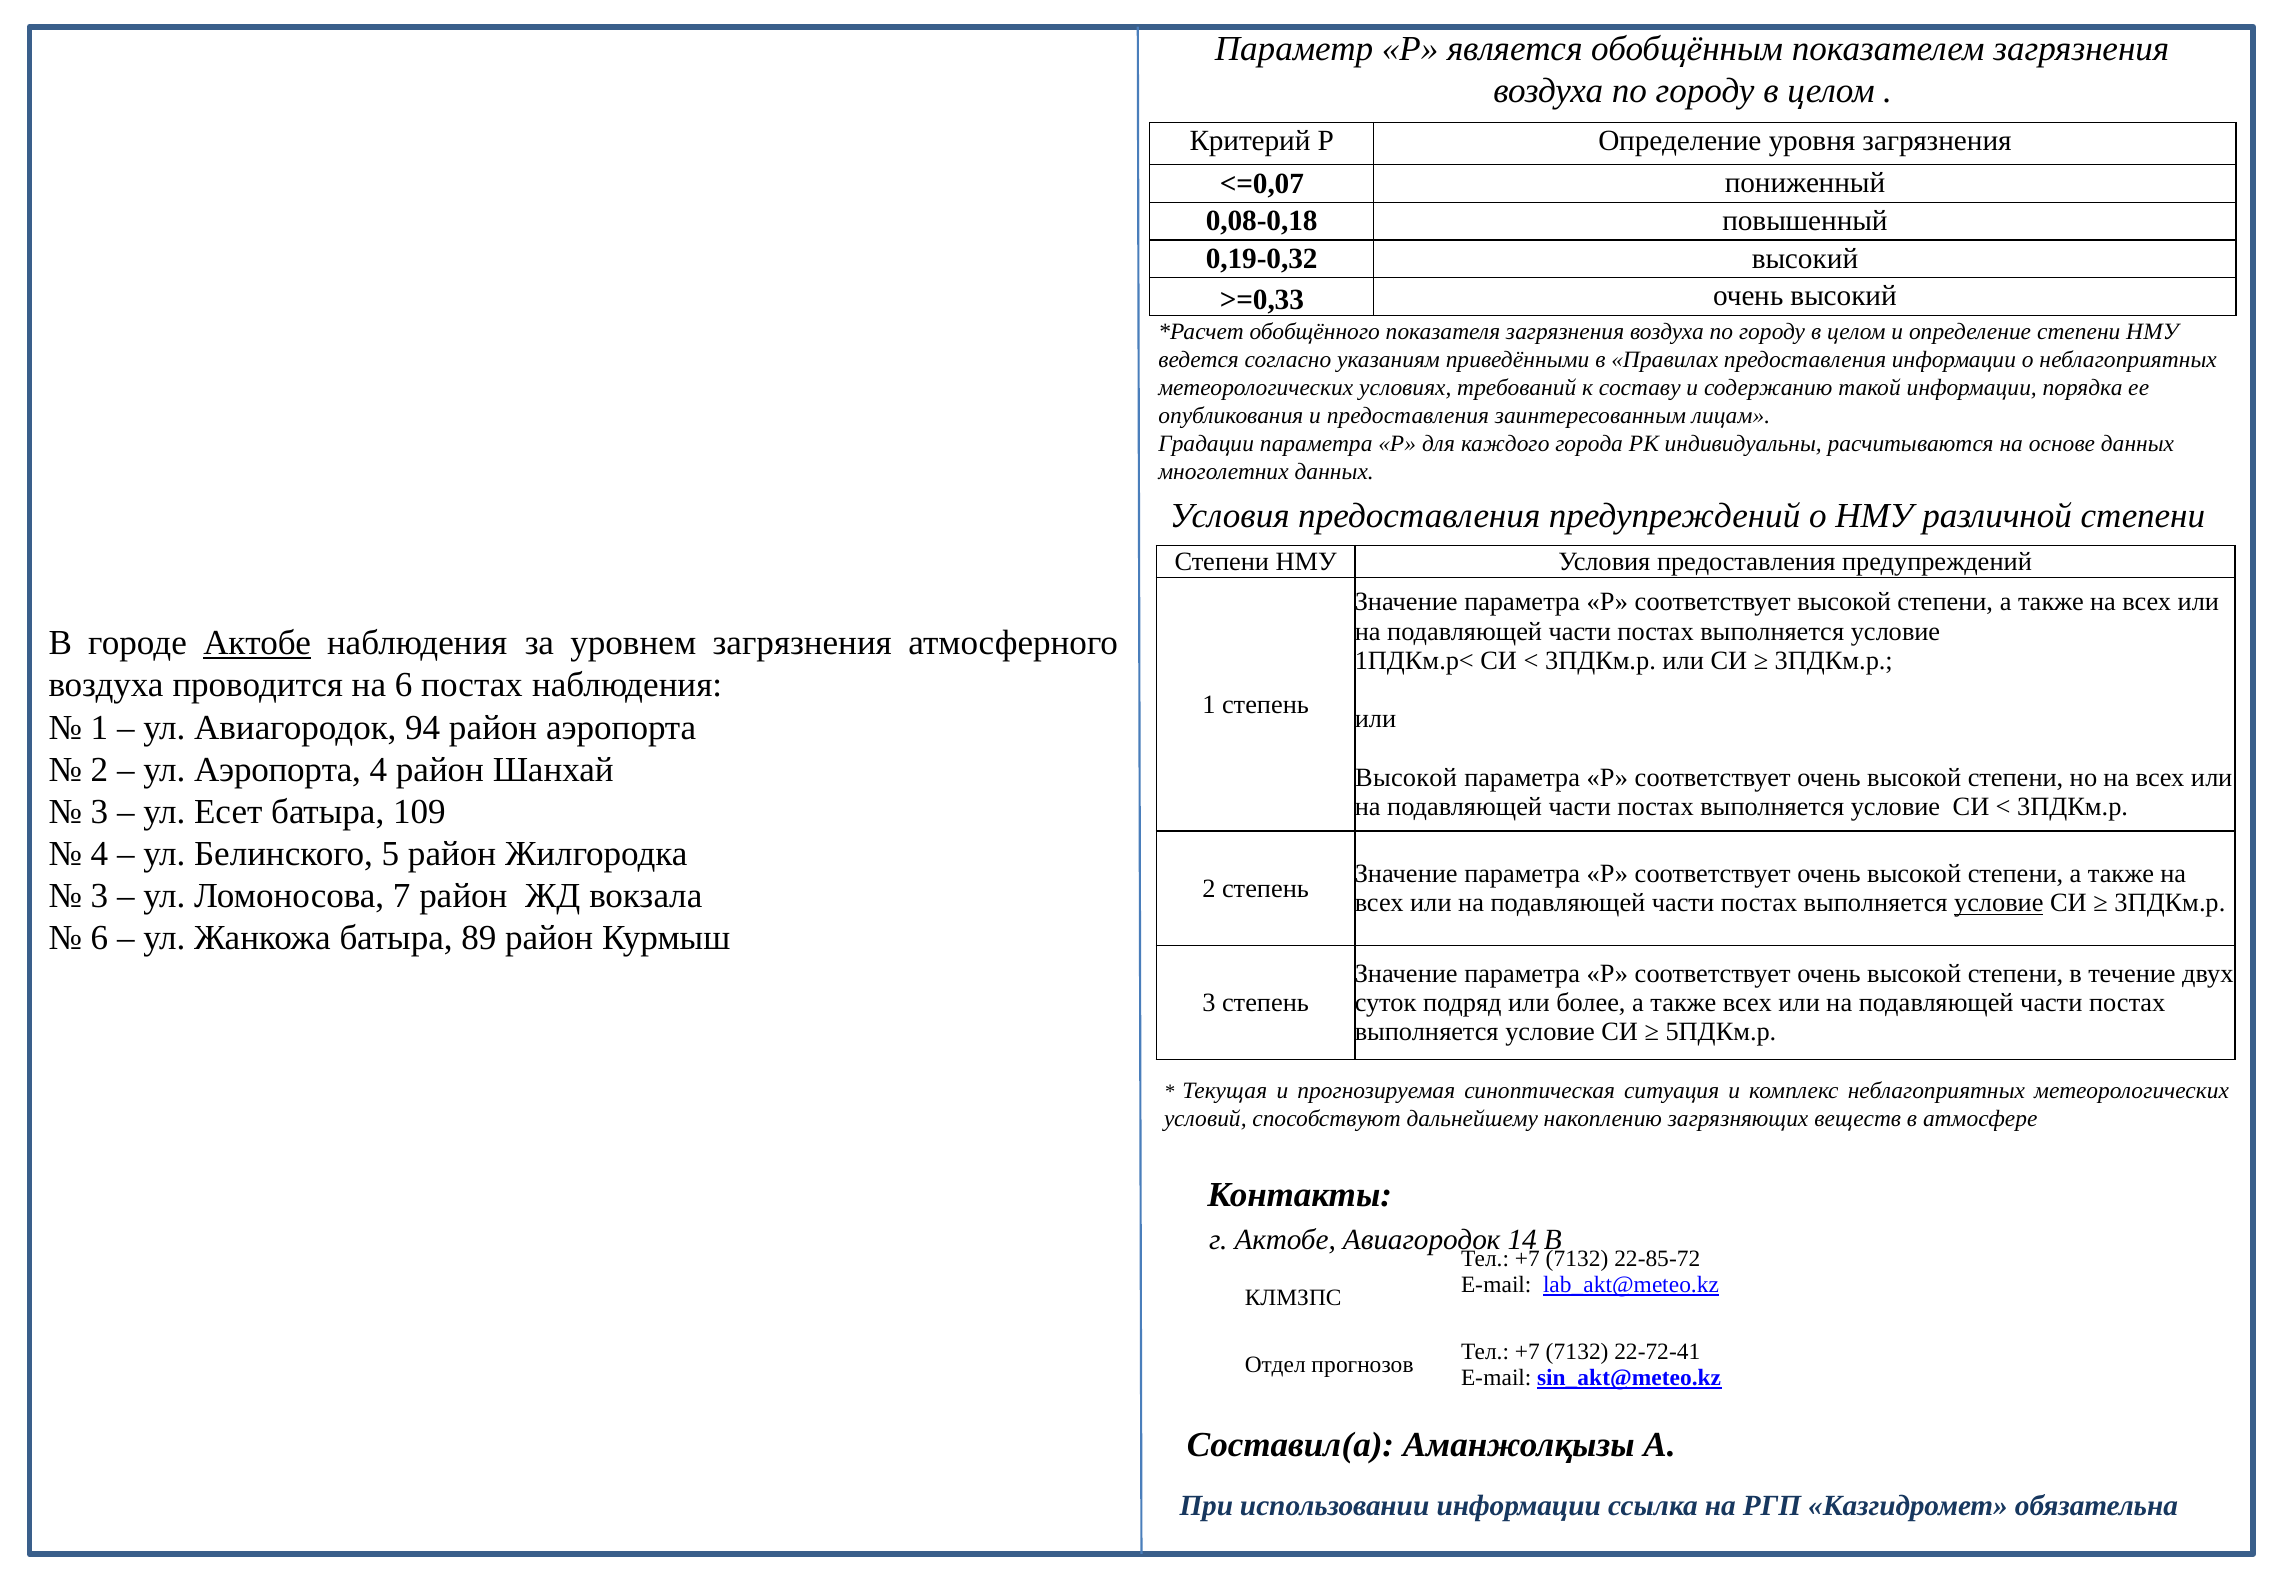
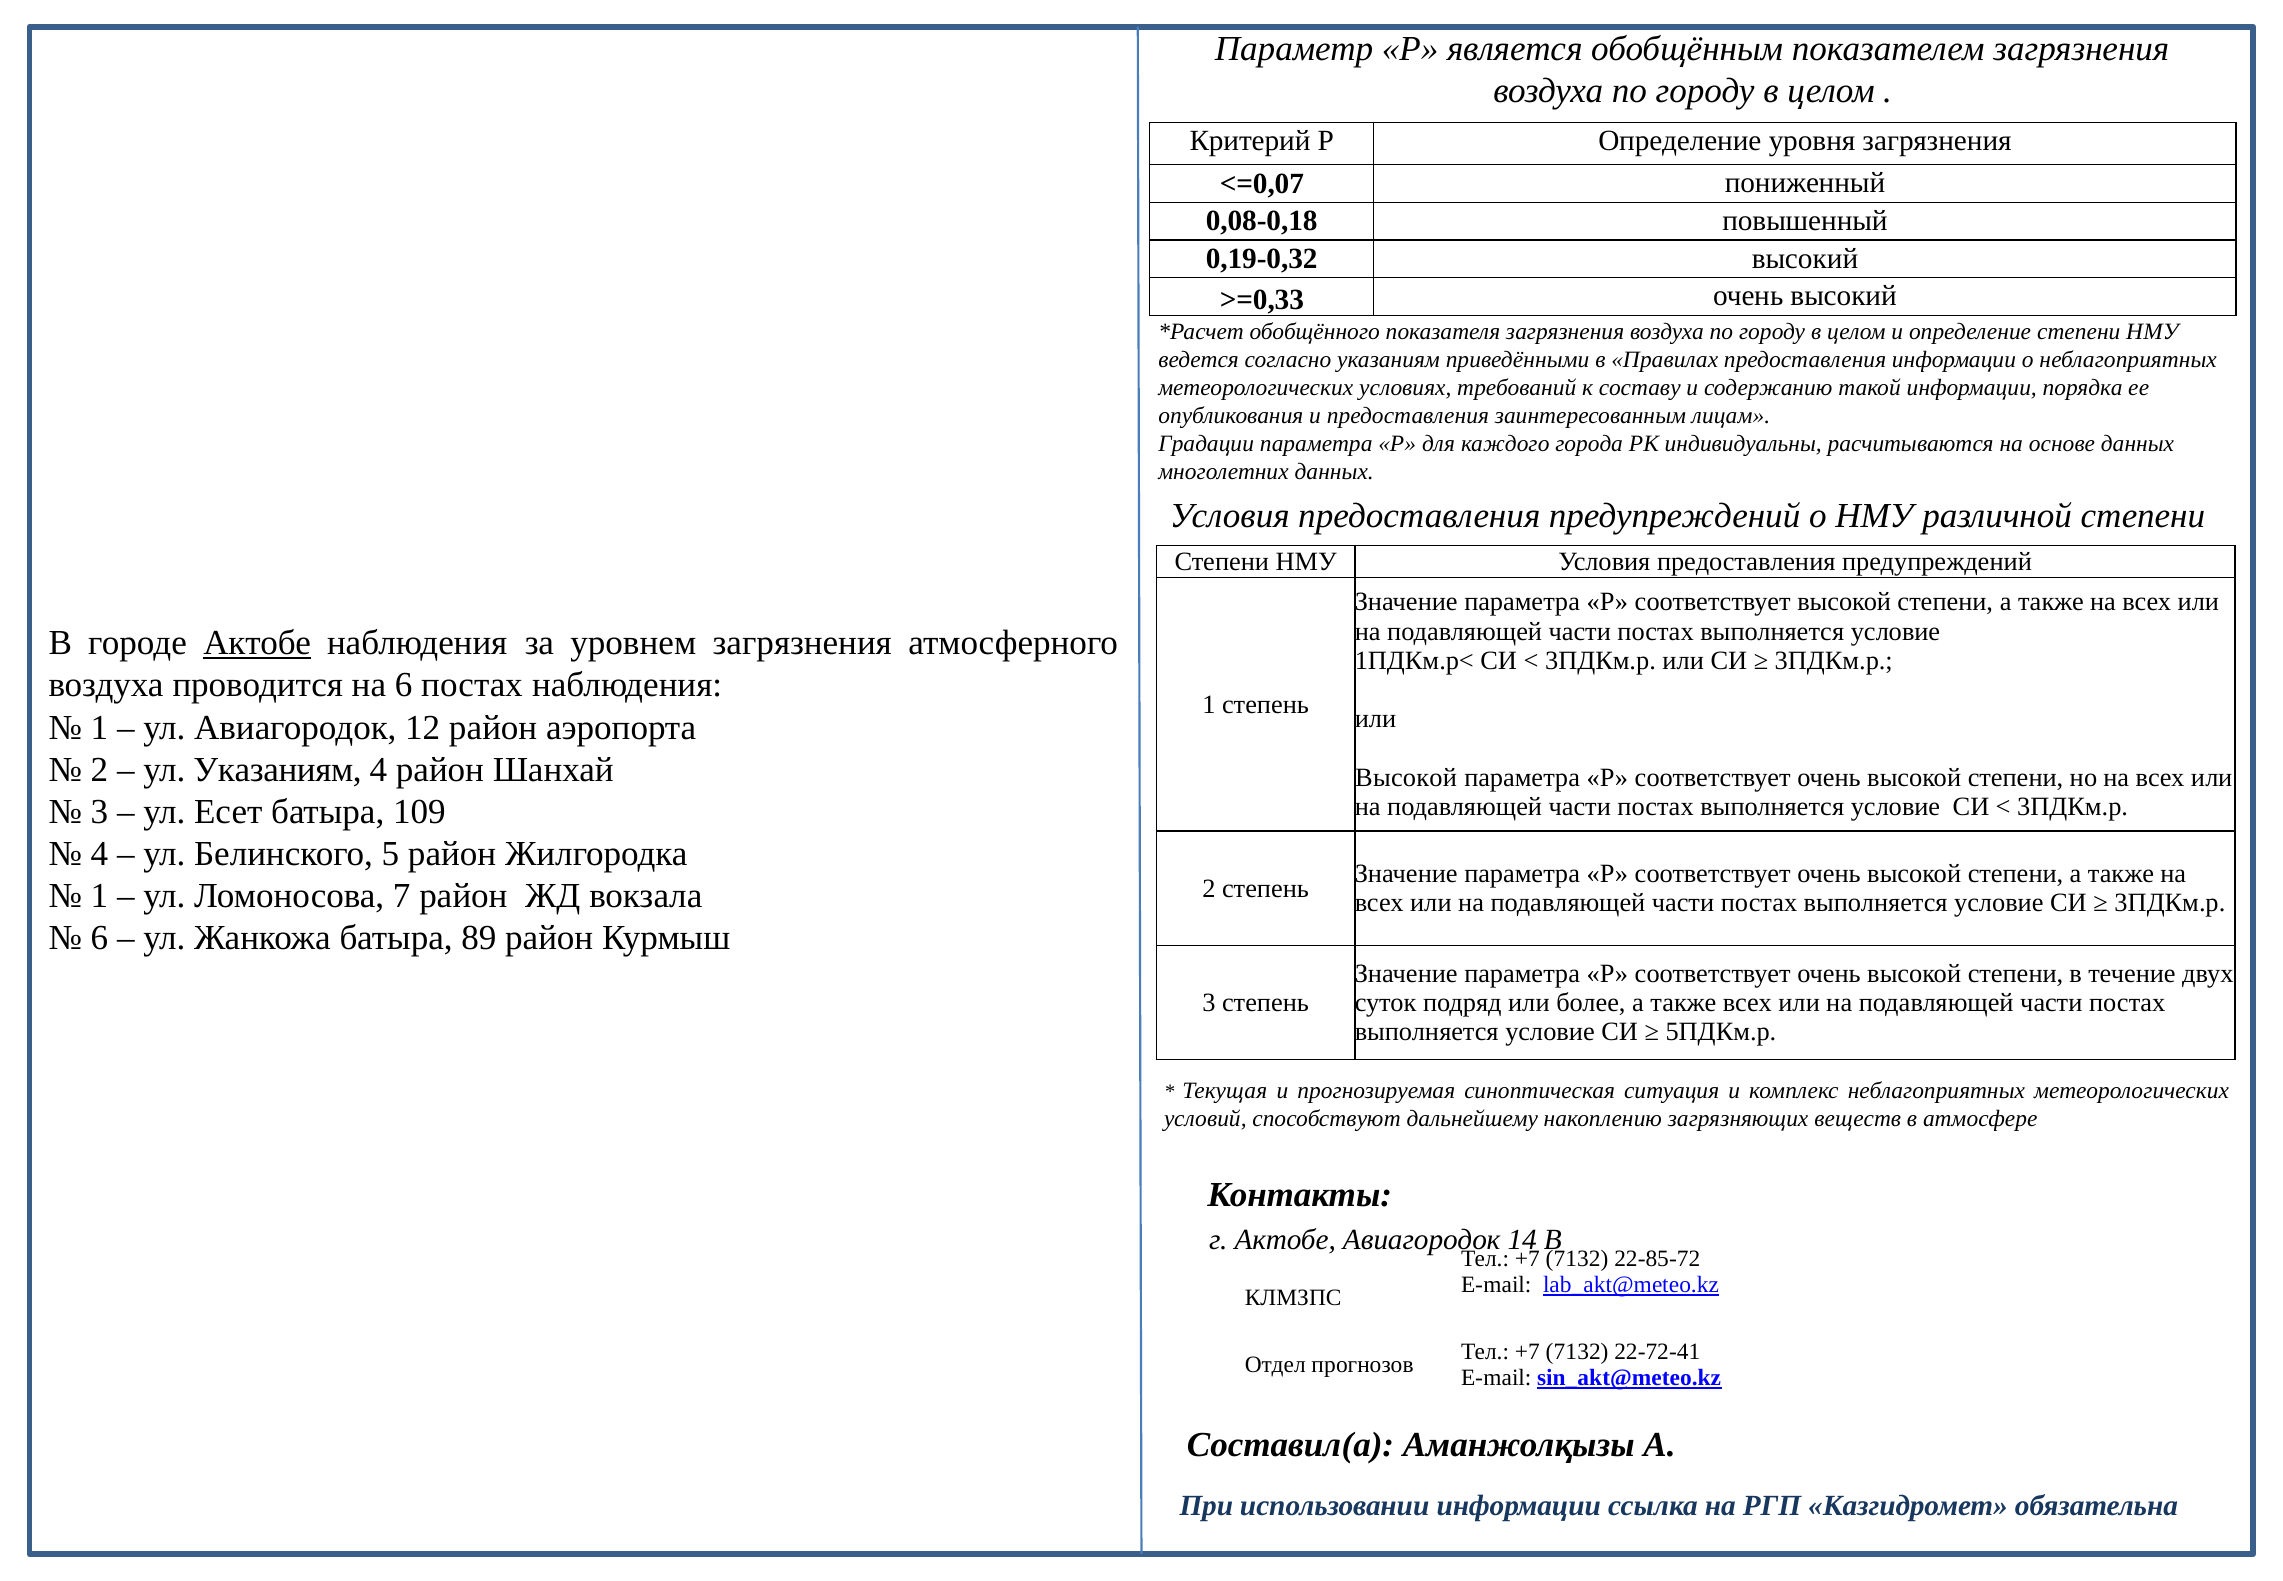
94: 94 -> 12
ул Аэропорта: Аэропорта -> Указаниям
3 at (99, 896): 3 -> 1
условие at (1999, 903) underline: present -> none
